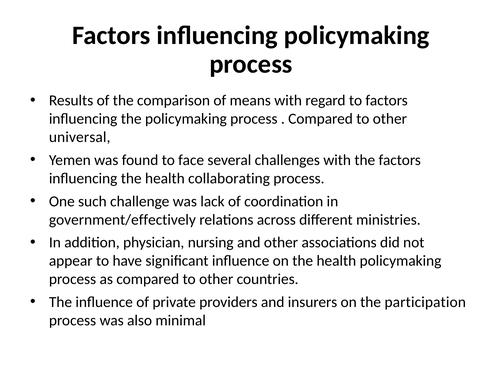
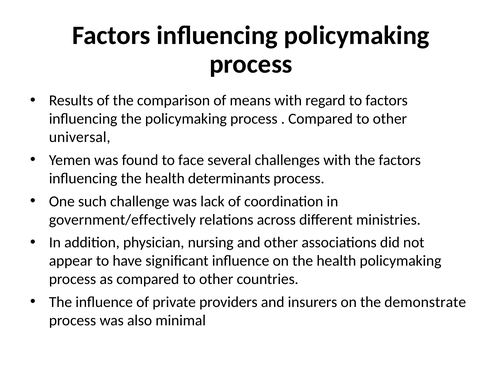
collaborating: collaborating -> determinants
participation: participation -> demonstrate
